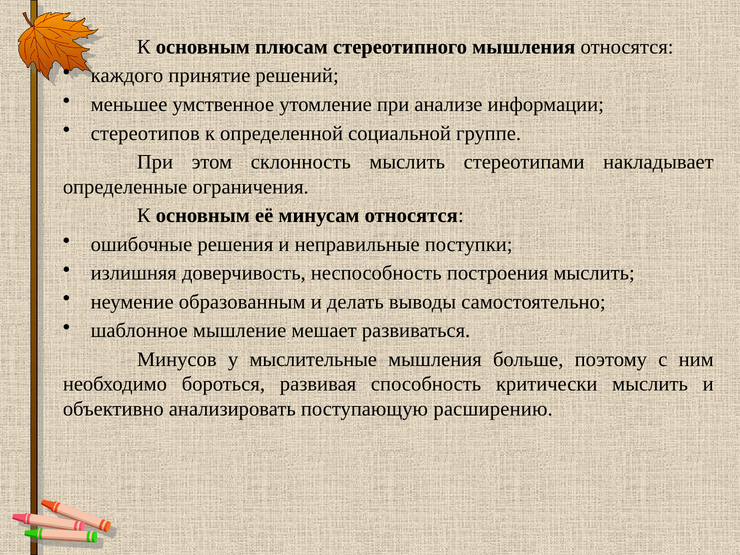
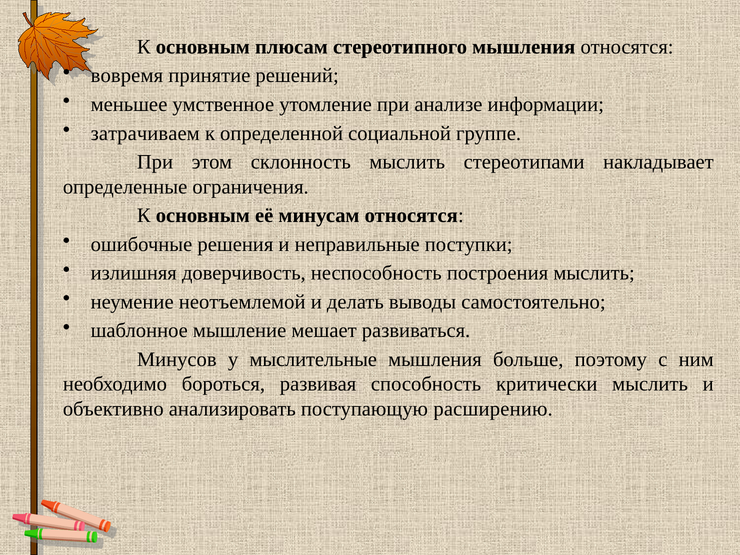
каждого: каждого -> вовремя
стереотипов: стереотипов -> затрачиваем
образованным: образованным -> неотъемлемой
